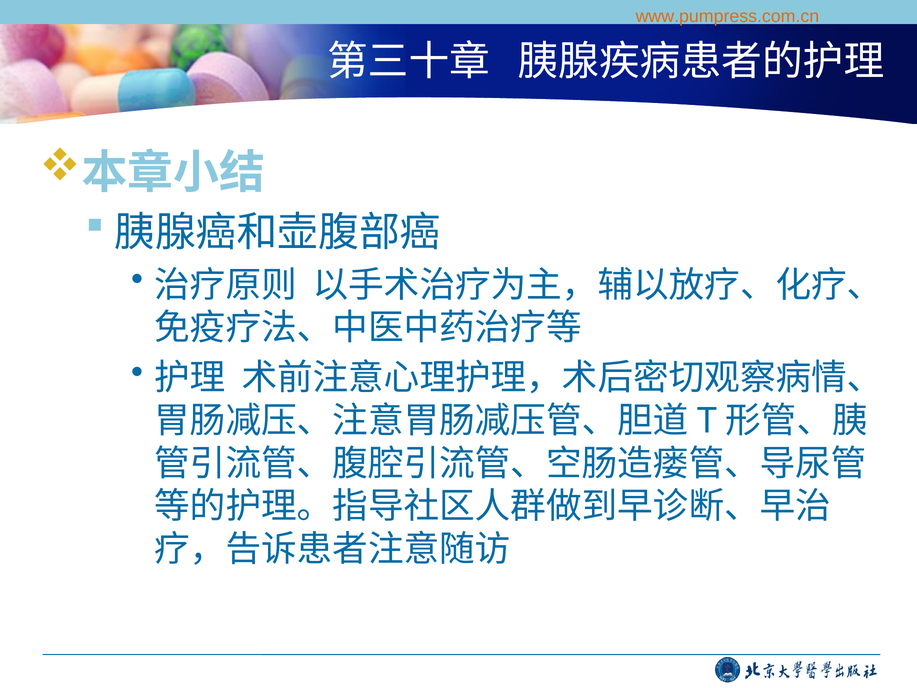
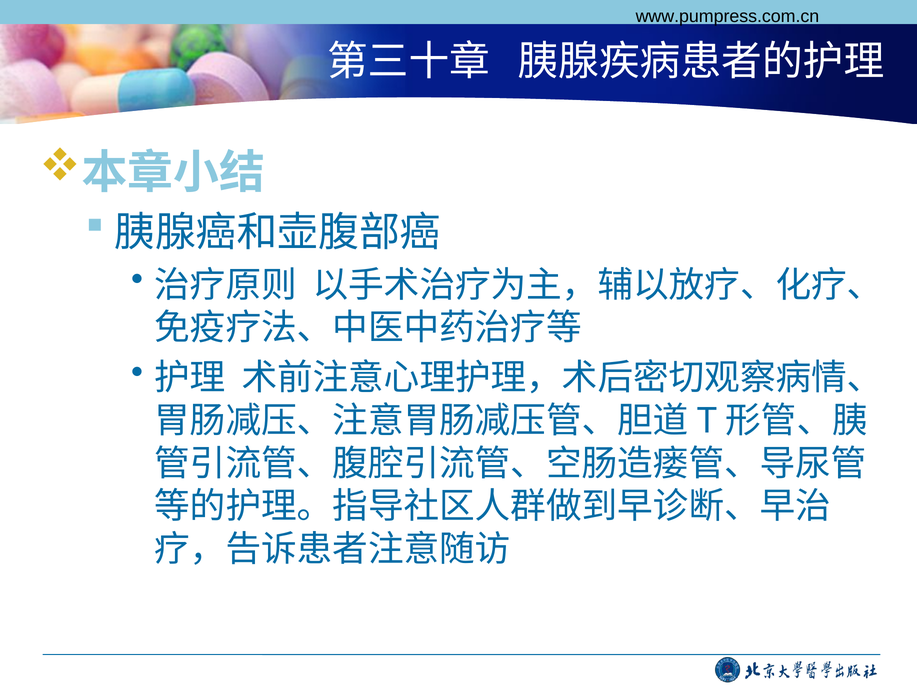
www.pumpress.com.cn colour: orange -> black
